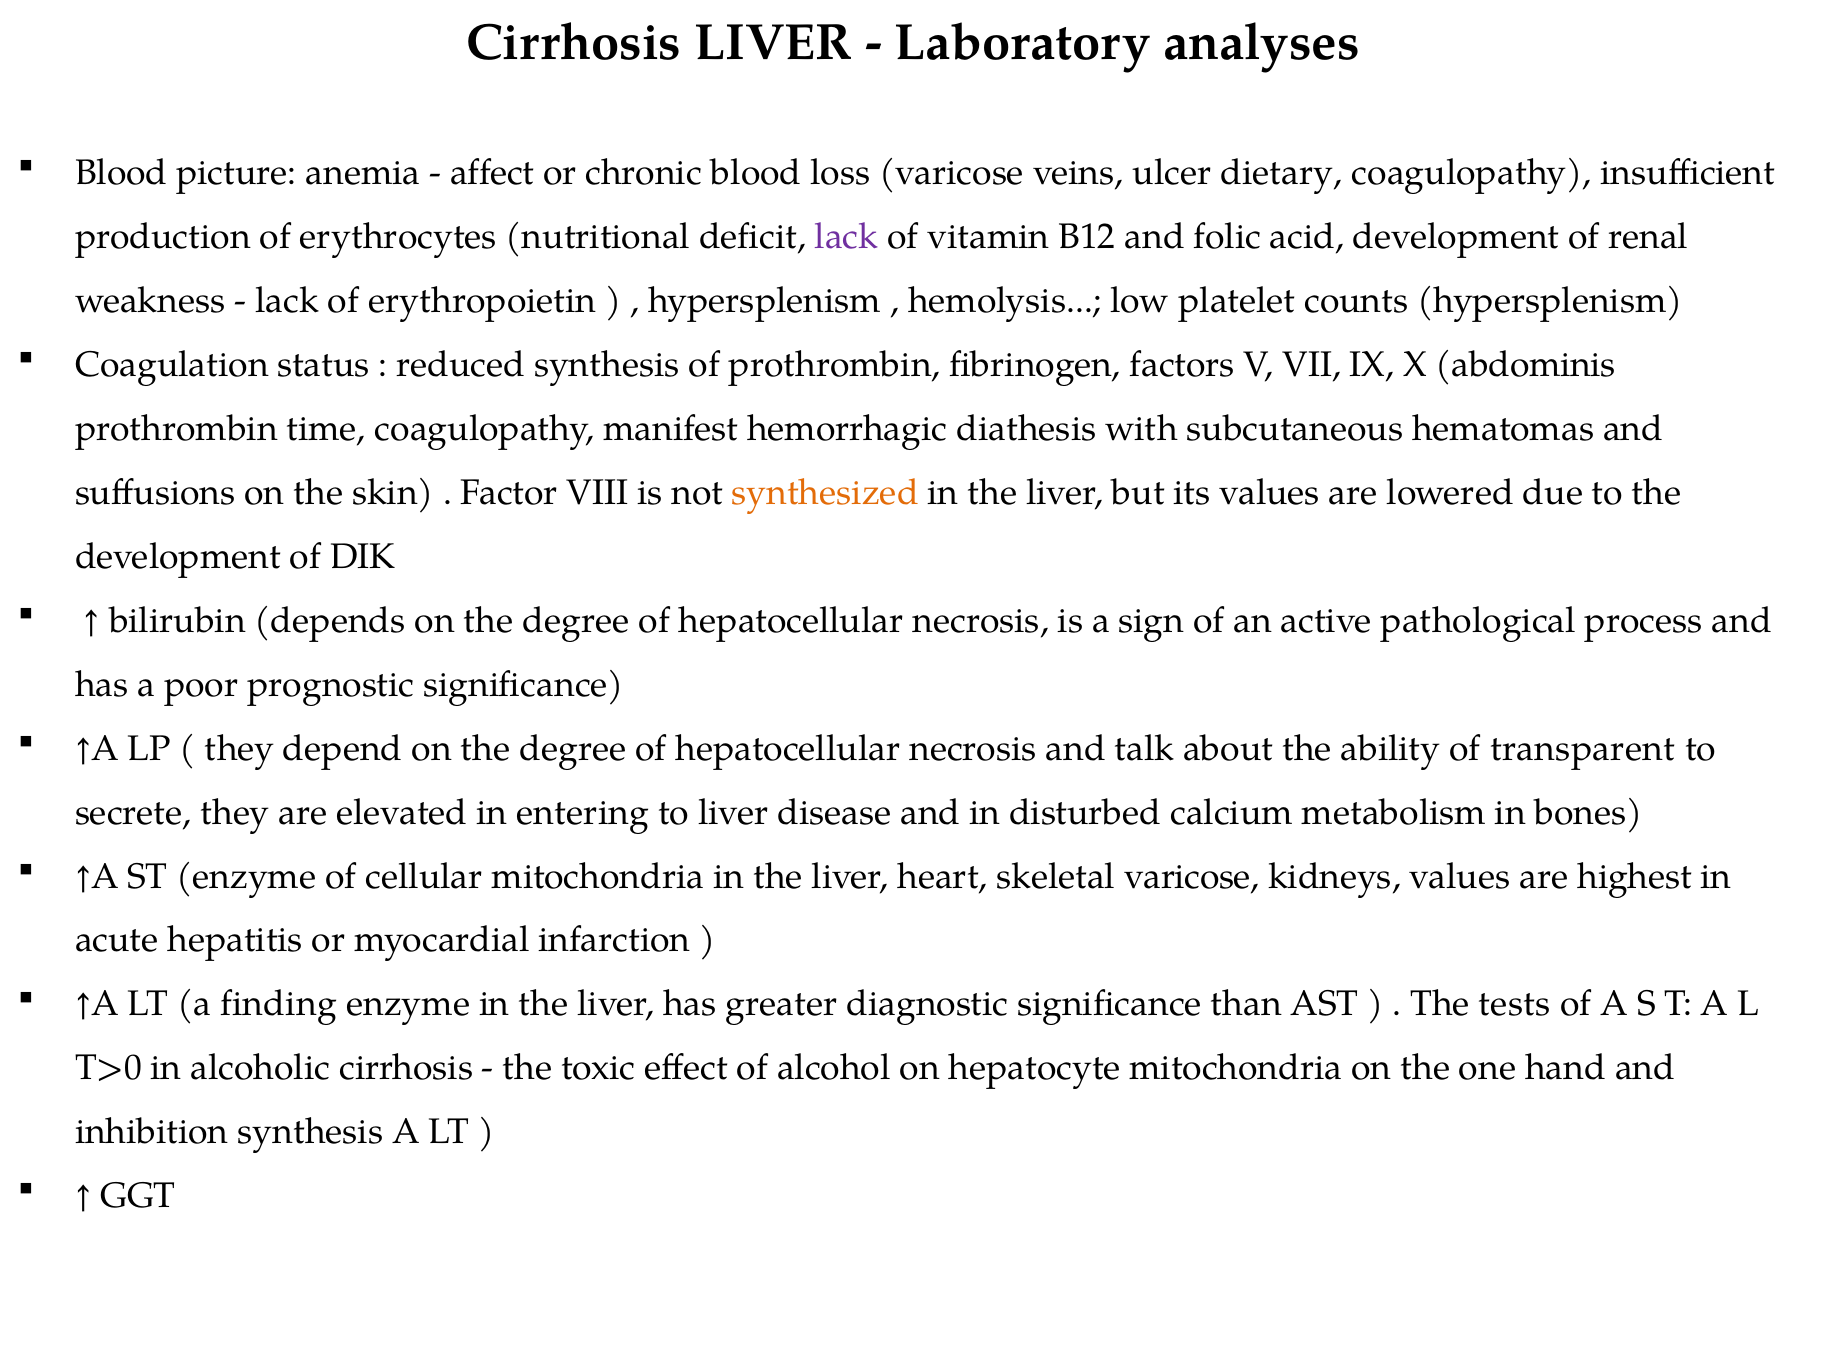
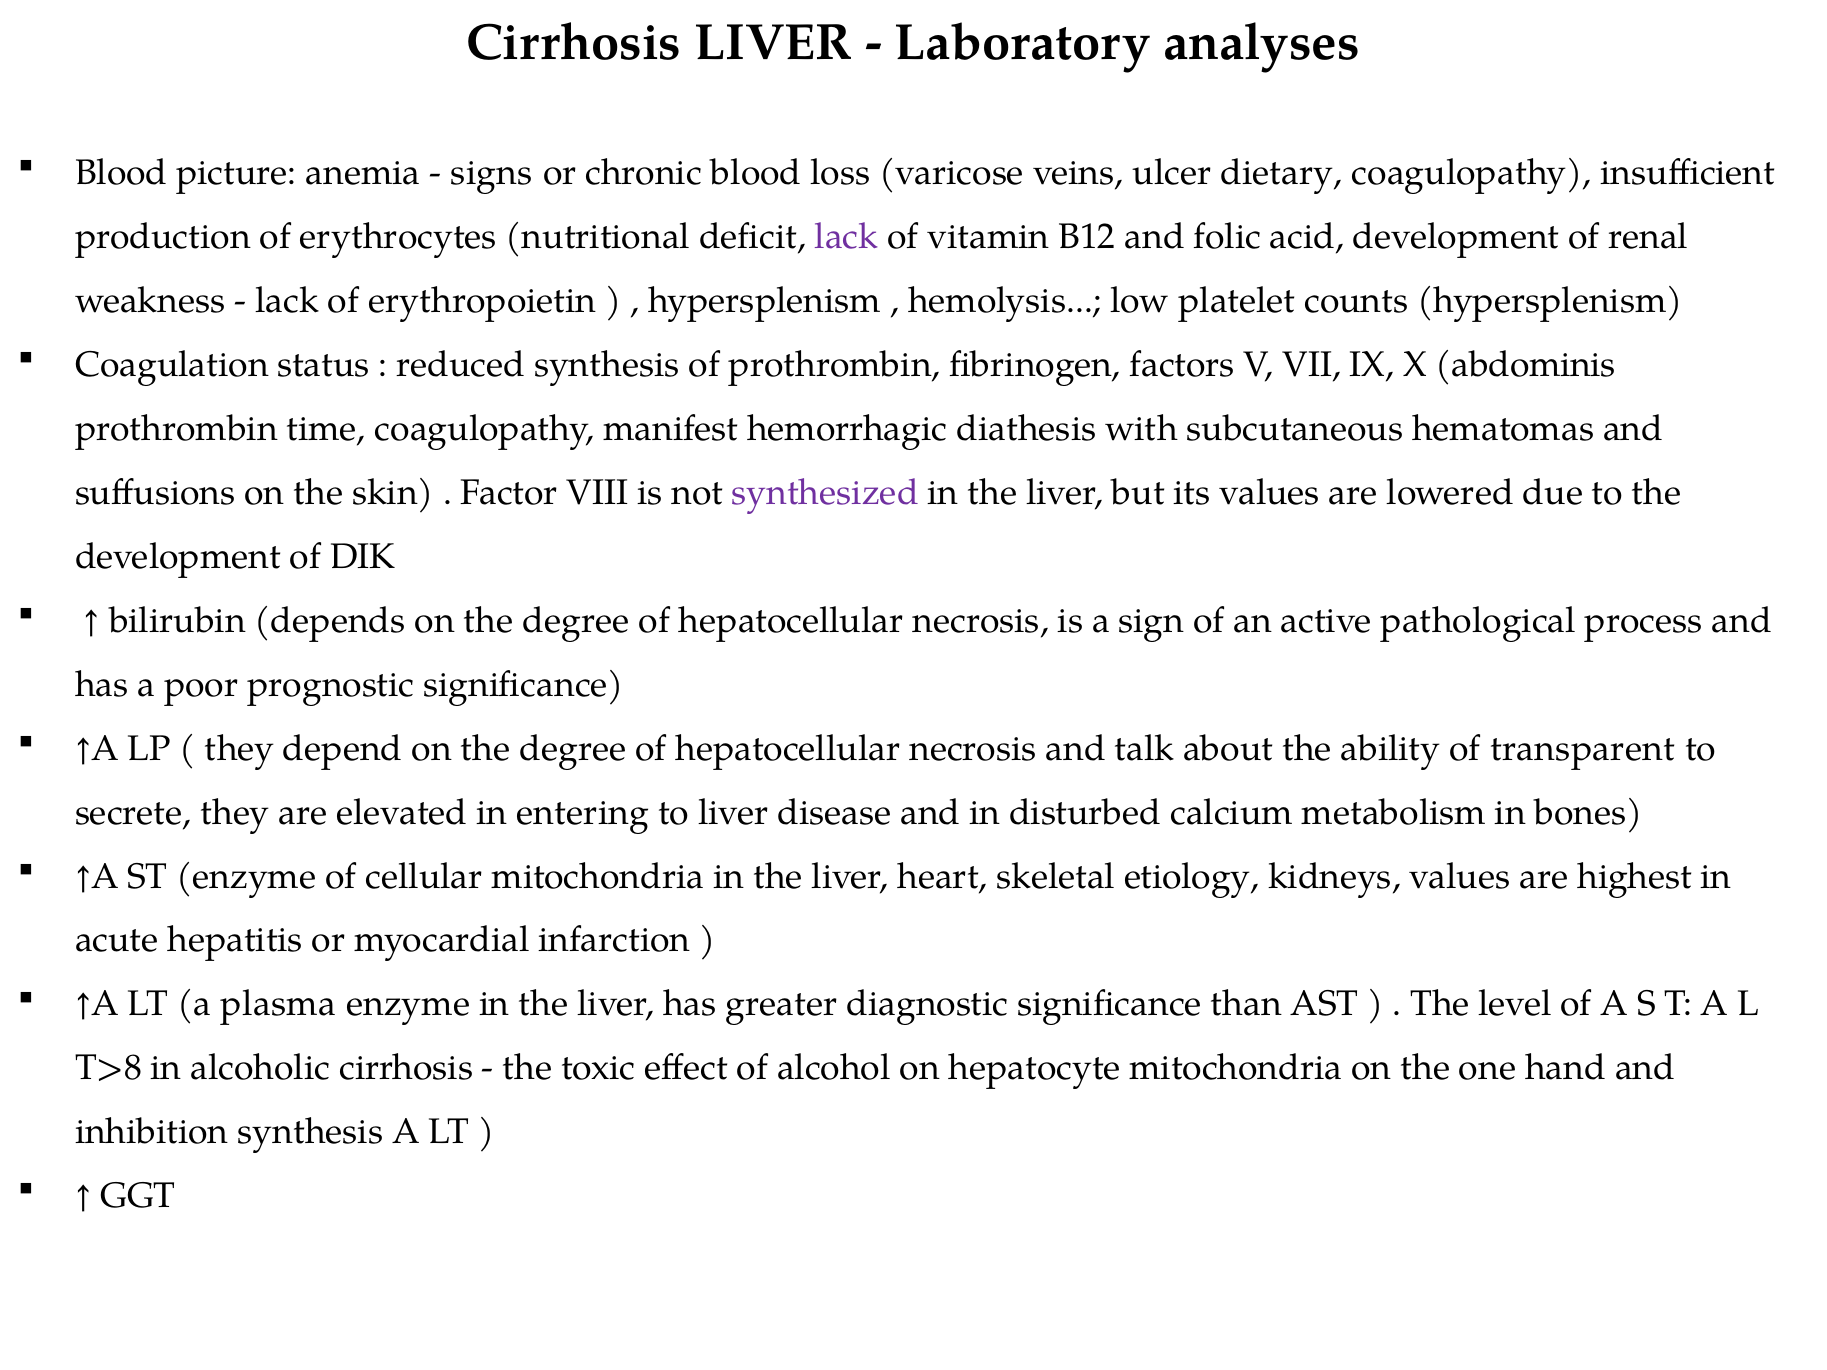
affect: affect -> signs
synthesized colour: orange -> purple
skeletal varicose: varicose -> etiology
finding: finding -> plasma
tests: tests -> level
T>0: T>0 -> T>8
